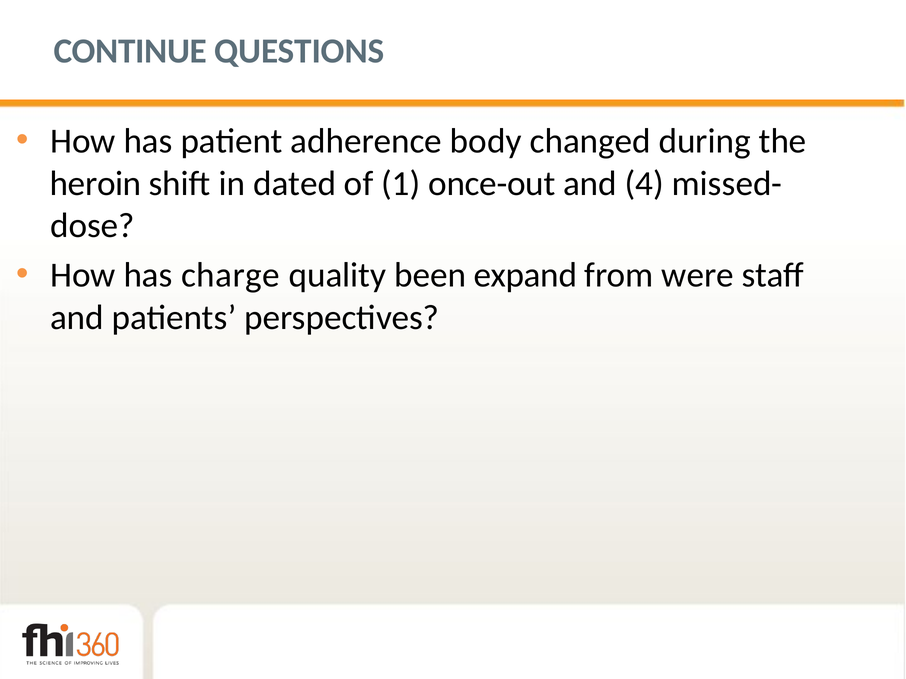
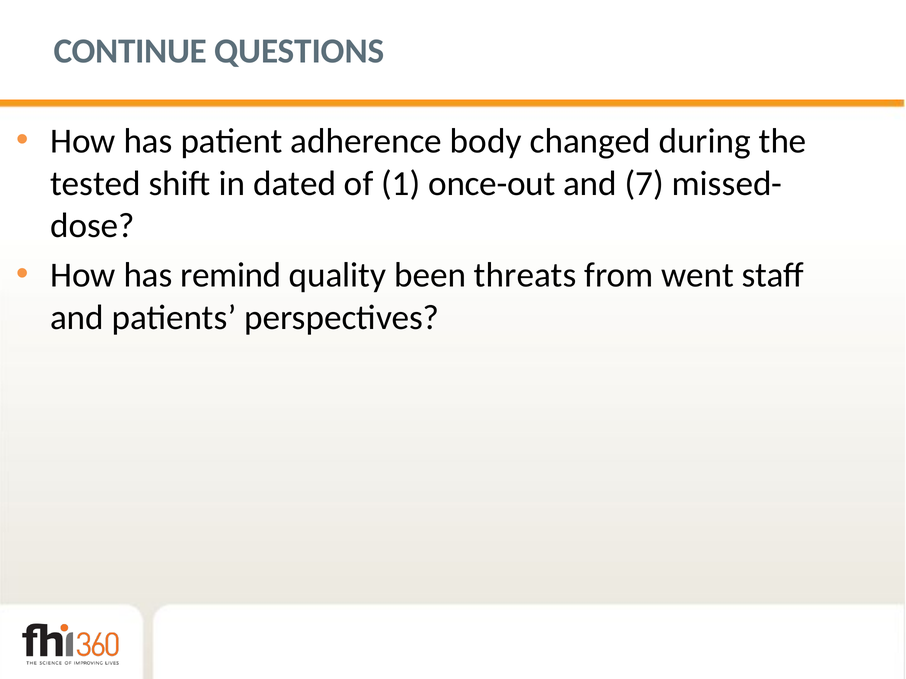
heroin: heroin -> tested
4: 4 -> 7
charge: charge -> remind
expand: expand -> threats
were: were -> went
